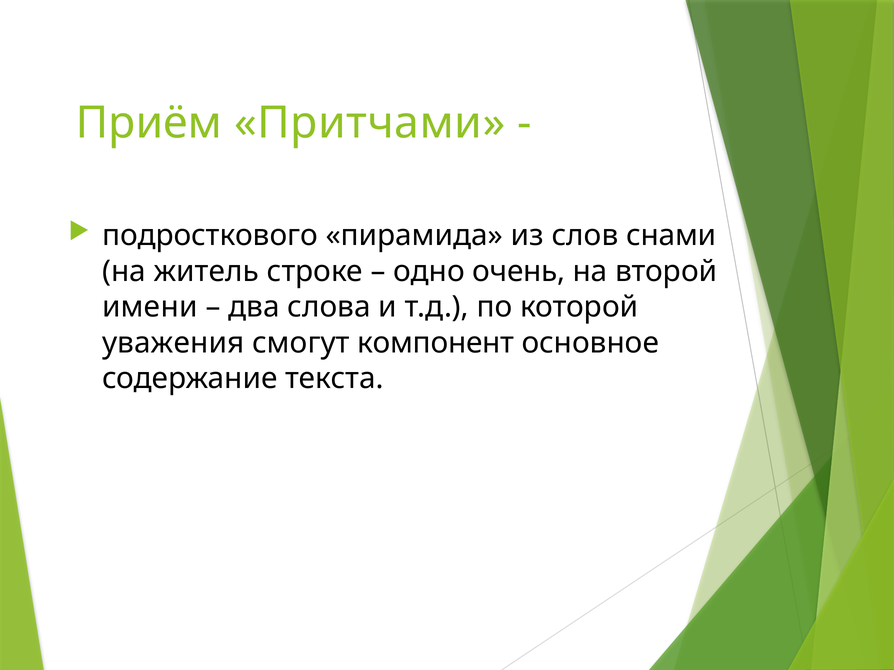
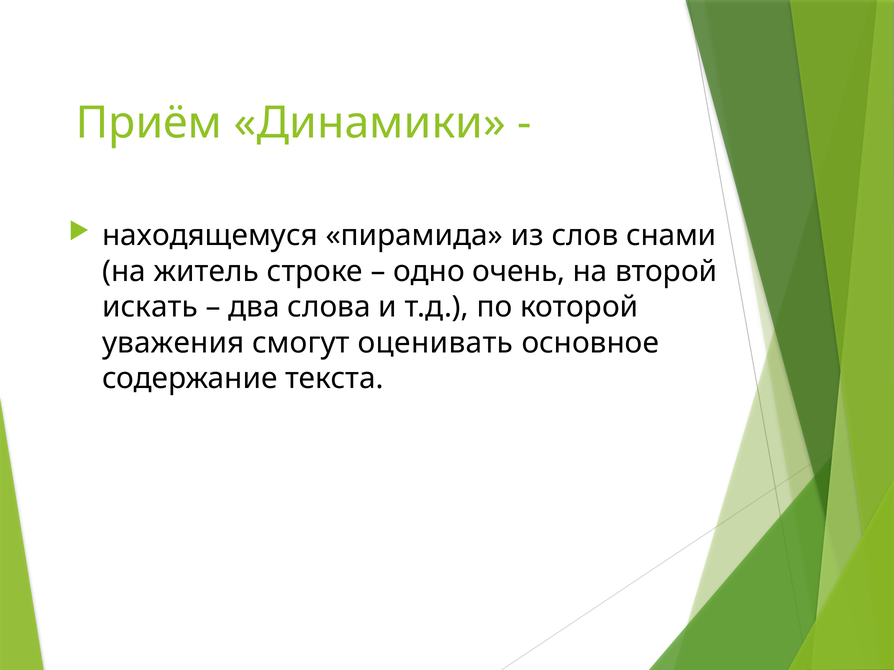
Притчами: Притчами -> Динамики
подросткового: подросткового -> находящемуся
имени: имени -> искать
компонент: компонент -> оценивать
